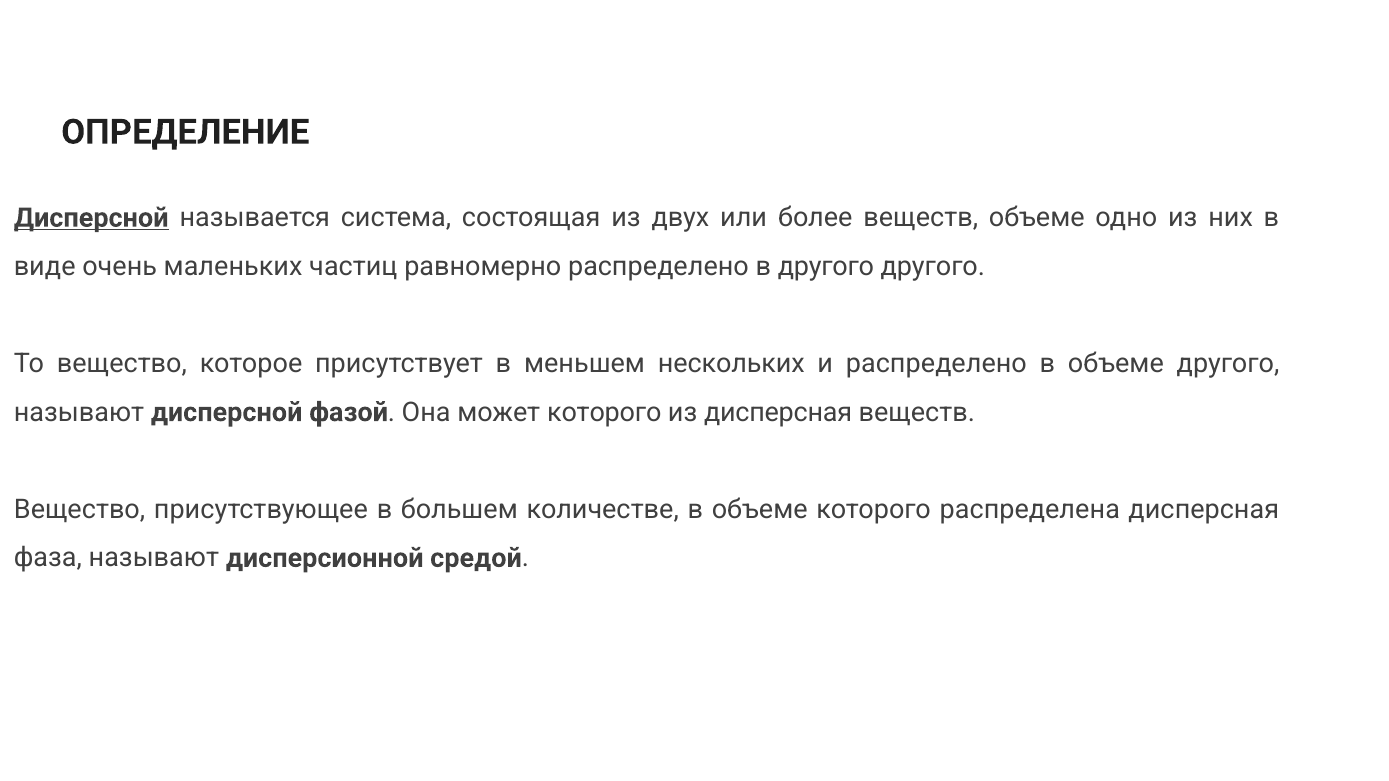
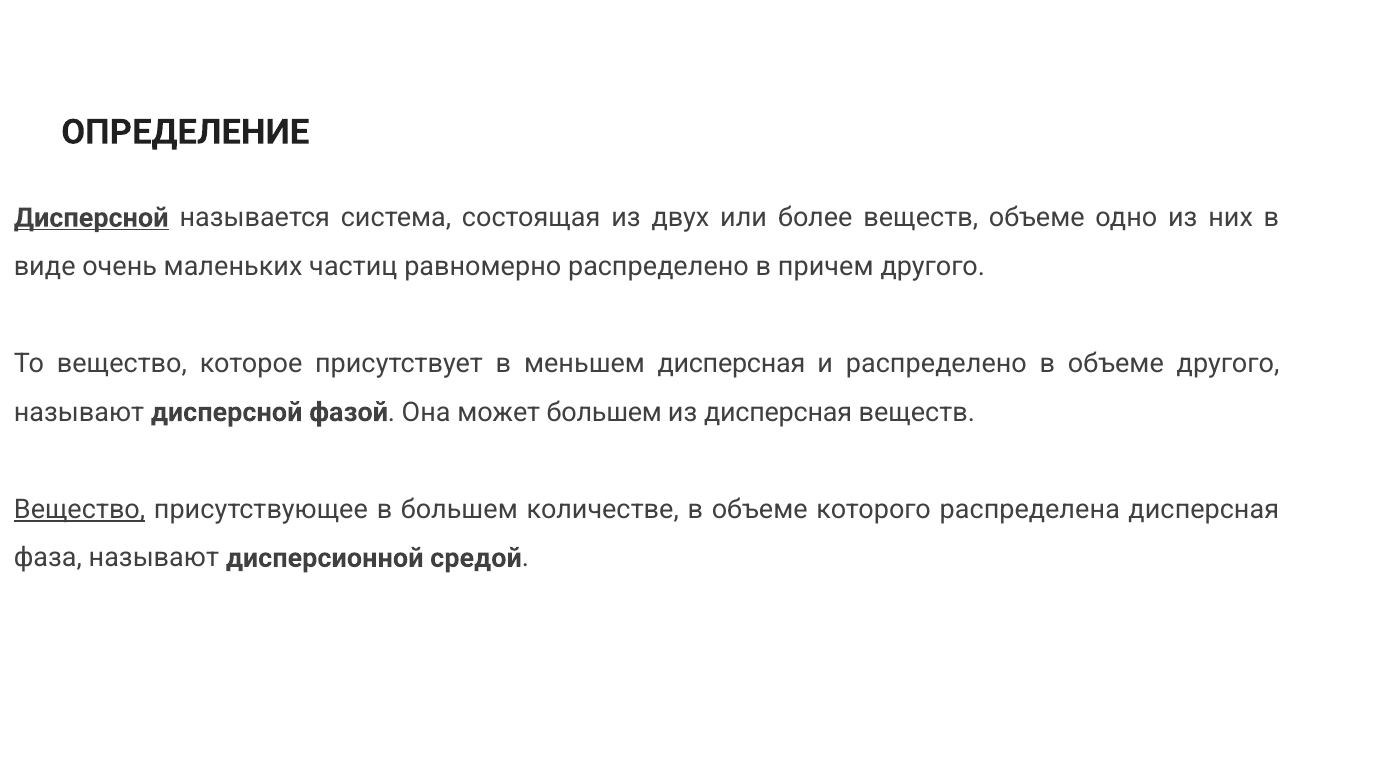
в другого: другого -> причем
меньшем нескольких: нескольких -> дисперсная
может которого: которого -> большем
Вещество at (80, 510) underline: none -> present
